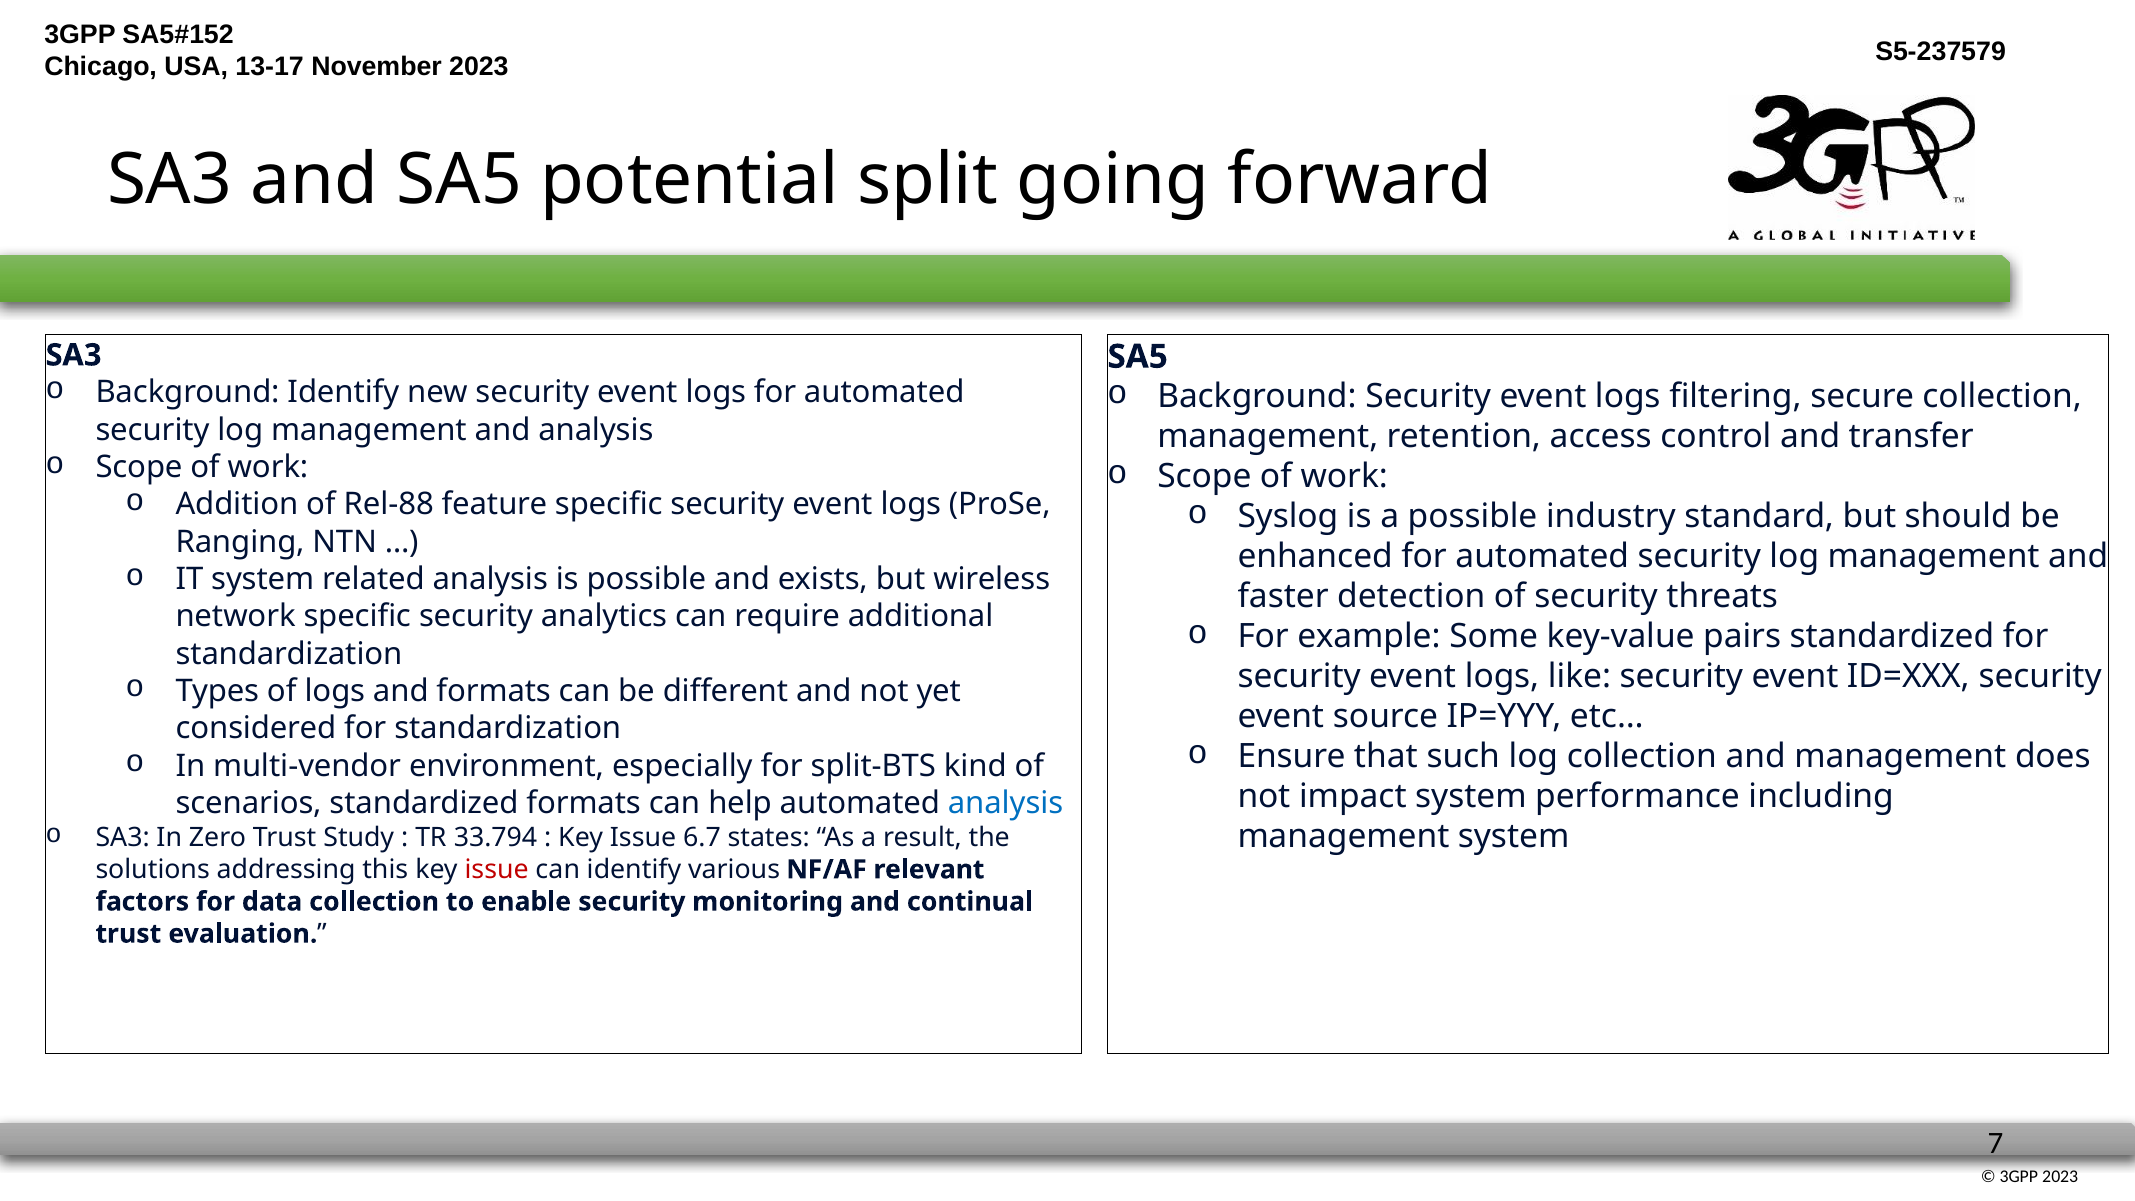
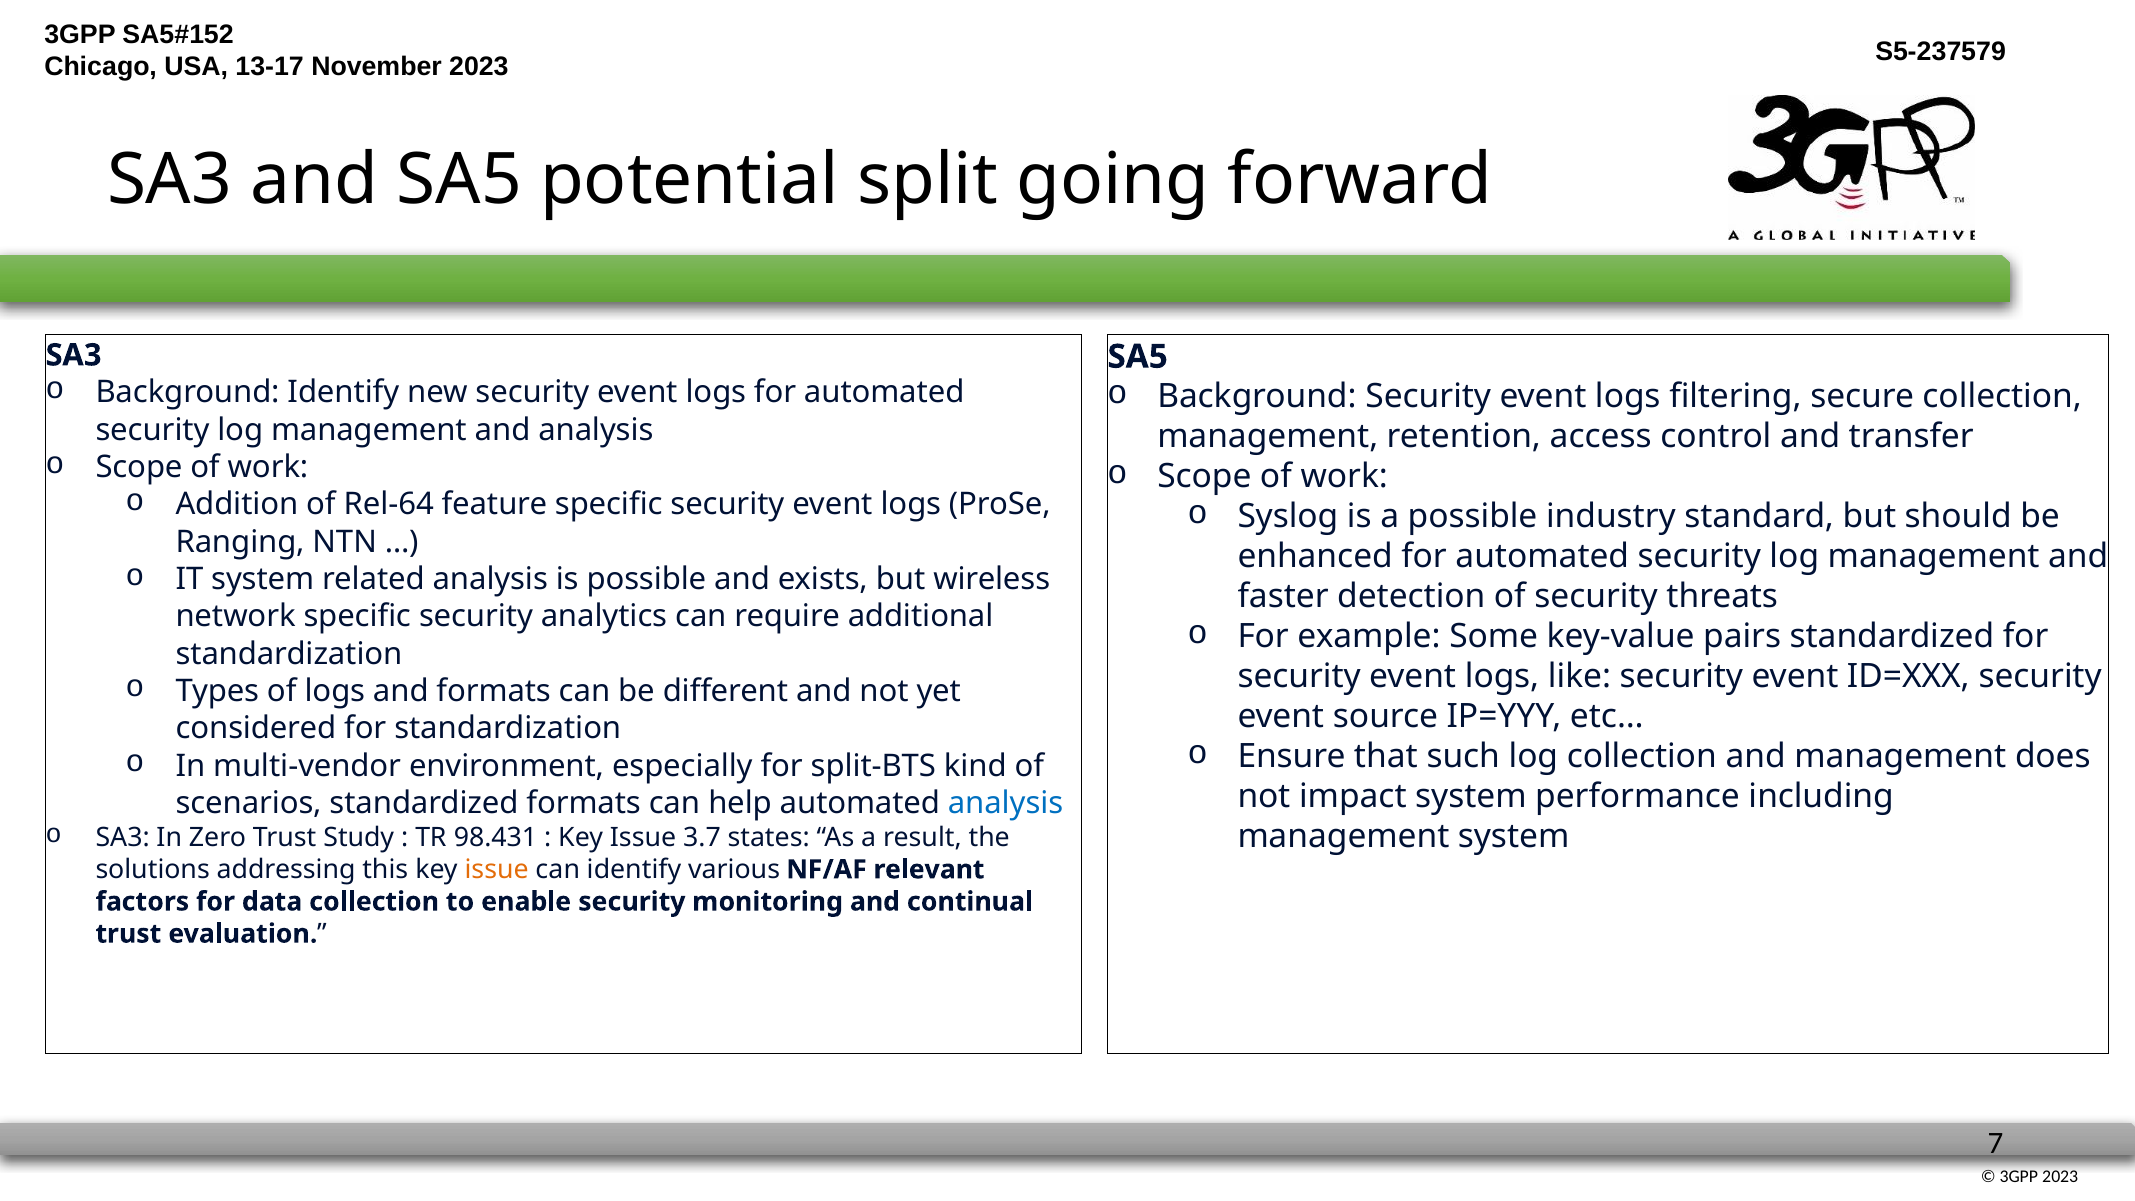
Rel-88: Rel-88 -> Rel-64
33.794: 33.794 -> 98.431
6.7: 6.7 -> 3.7
issue at (497, 870) colour: red -> orange
